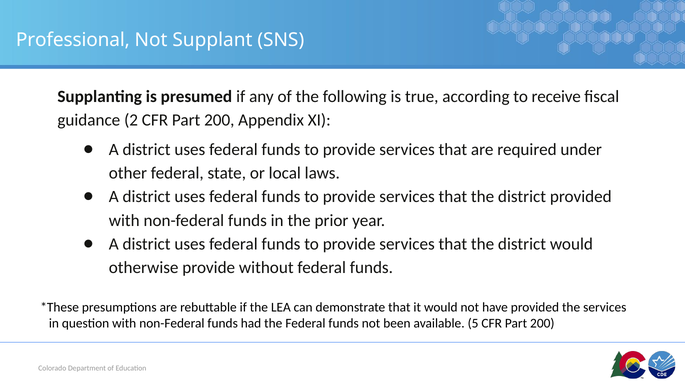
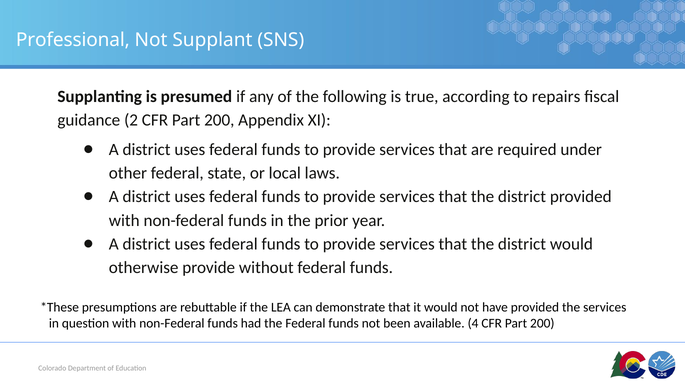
receive: receive -> repairs
5: 5 -> 4
